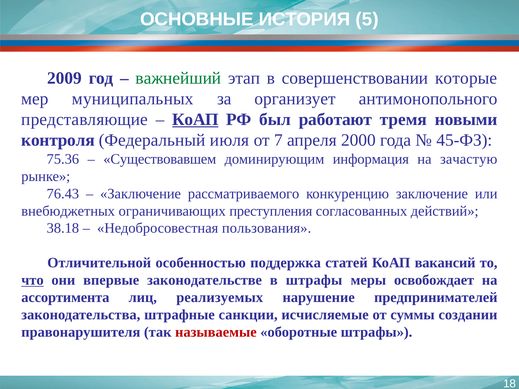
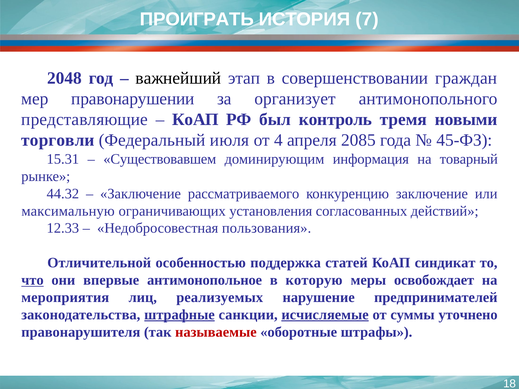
ОСНОВНЫЕ: ОСНОВНЫЕ -> ПРОИГРАТЬ
5: 5 -> 7
2009: 2009 -> 2048
важнейший colour: green -> black
которые: которые -> граждан
муниципальных: муниципальных -> правонарушении
КоАП at (195, 120) underline: present -> none
работают: работают -> контроль
контроля: контроля -> торговли
7: 7 -> 4
2000: 2000 -> 2085
75.36: 75.36 -> 15.31
зачастую: зачастую -> товарный
76.43: 76.43 -> 44.32
внебюджетных: внебюджетных -> максимальную
преступления: преступления -> установления
38.18: 38.18 -> 12.33
вакансий: вакансий -> синдикат
законодательстве: законодательстве -> антимонопольное
в штрафы: штрафы -> которую
ассортимента: ассортимента -> мероприятия
штрафные underline: none -> present
исчисляемые underline: none -> present
создании: создании -> уточнено
